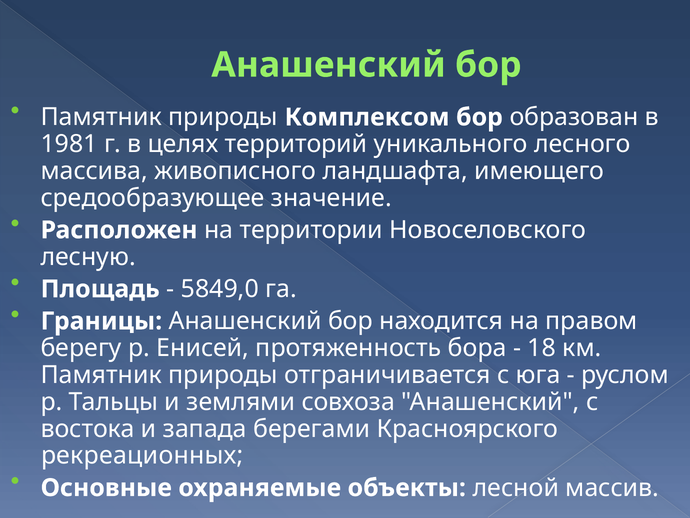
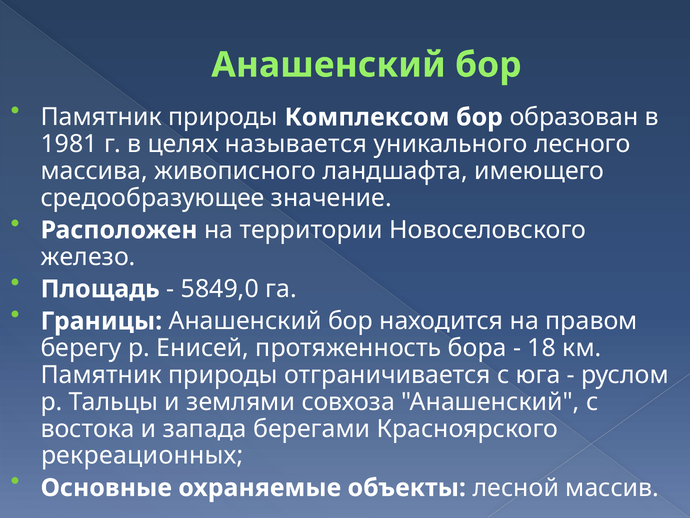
территорий: территорий -> называется
лесную: лесную -> железо
